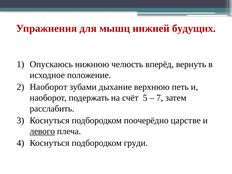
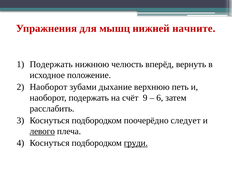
будущих: будущих -> начните
1 Опускаюсь: Опускаюсь -> Подержать
5: 5 -> 9
7: 7 -> 6
царстве: царстве -> следует
груди underline: none -> present
